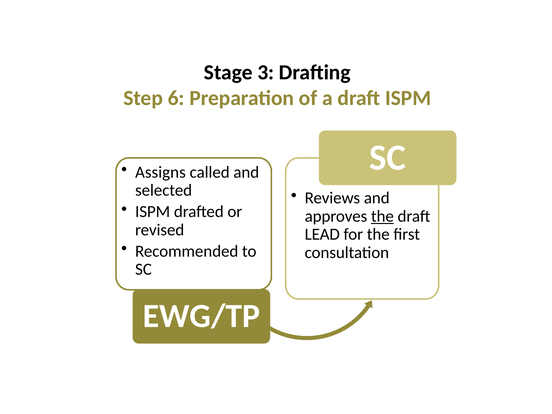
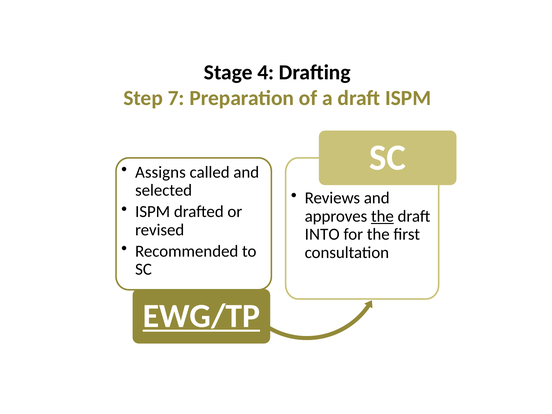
3: 3 -> 4
6: 6 -> 7
LEAD: LEAD -> INTO
EWG/TP underline: none -> present
